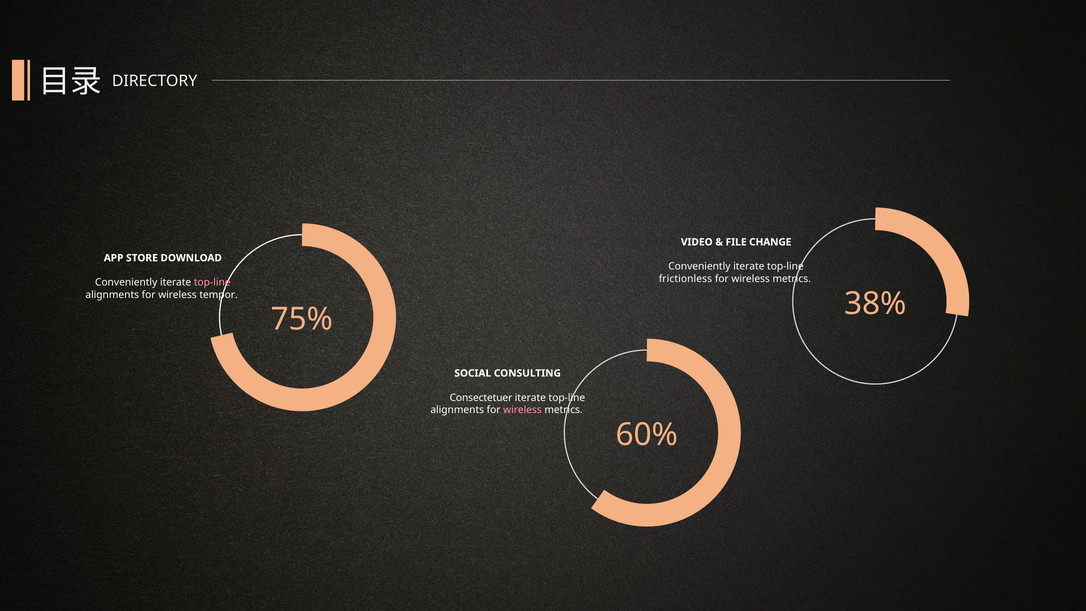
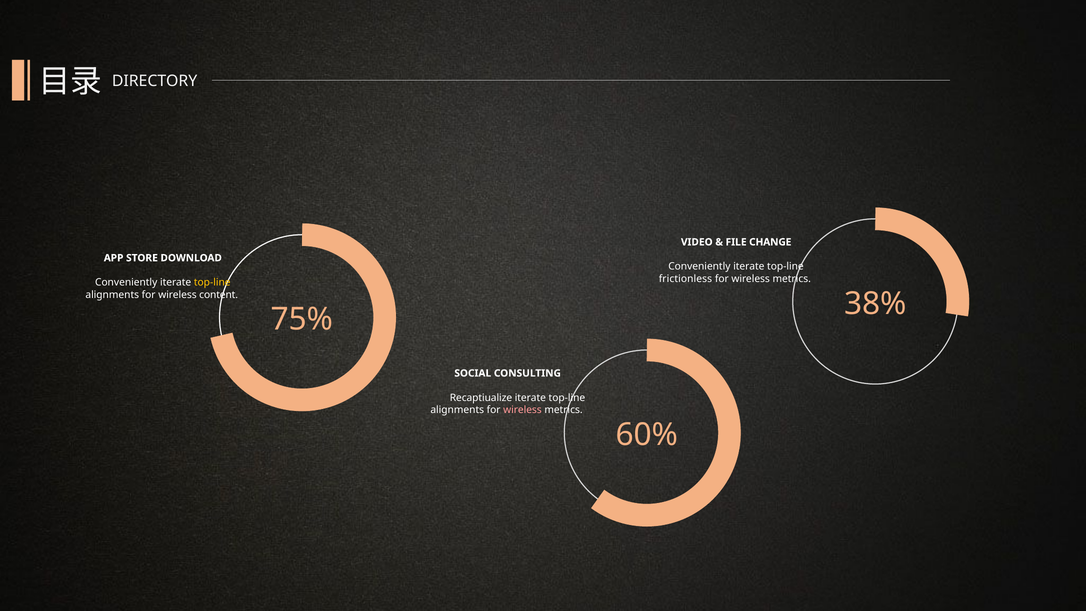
top-line at (212, 282) colour: pink -> yellow
tempor: tempor -> content
Consectetuer: Consectetuer -> Recaptiualize
